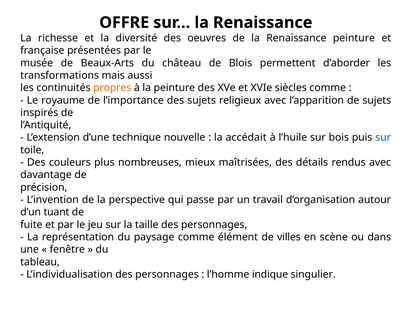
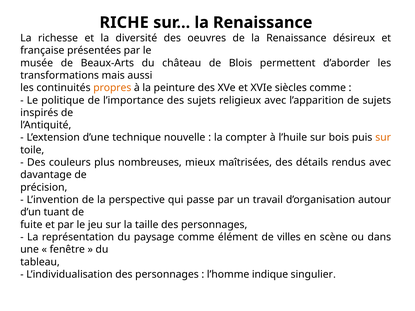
OFFRE: OFFRE -> RICHE
Renaissance peinture: peinture -> désireux
royaume: royaume -> politique
accédait: accédait -> compter
sur at (383, 138) colour: blue -> orange
